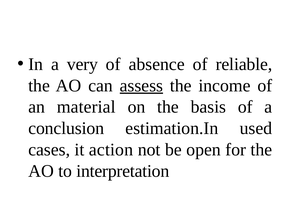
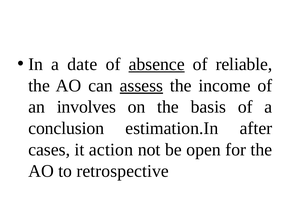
very: very -> date
absence underline: none -> present
material: material -> involves
used: used -> after
interpretation: interpretation -> retrospective
